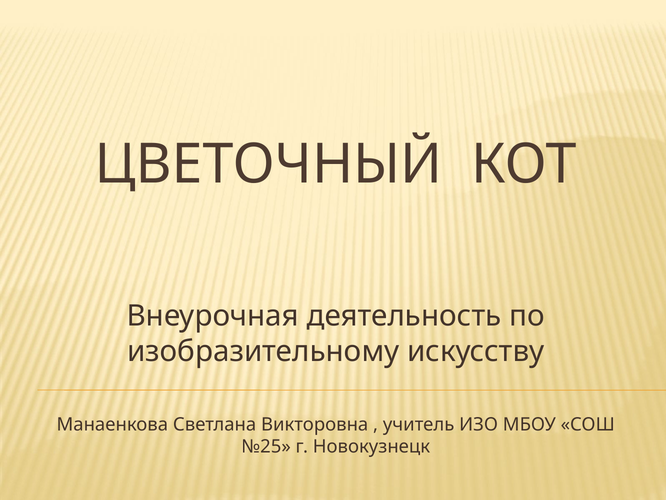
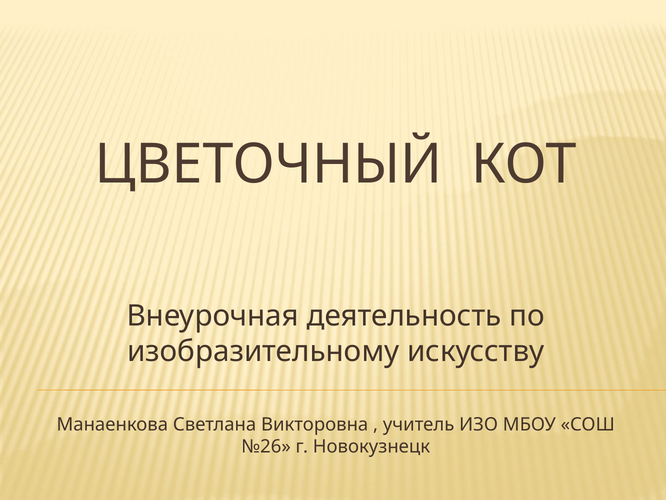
№25: №25 -> №26
